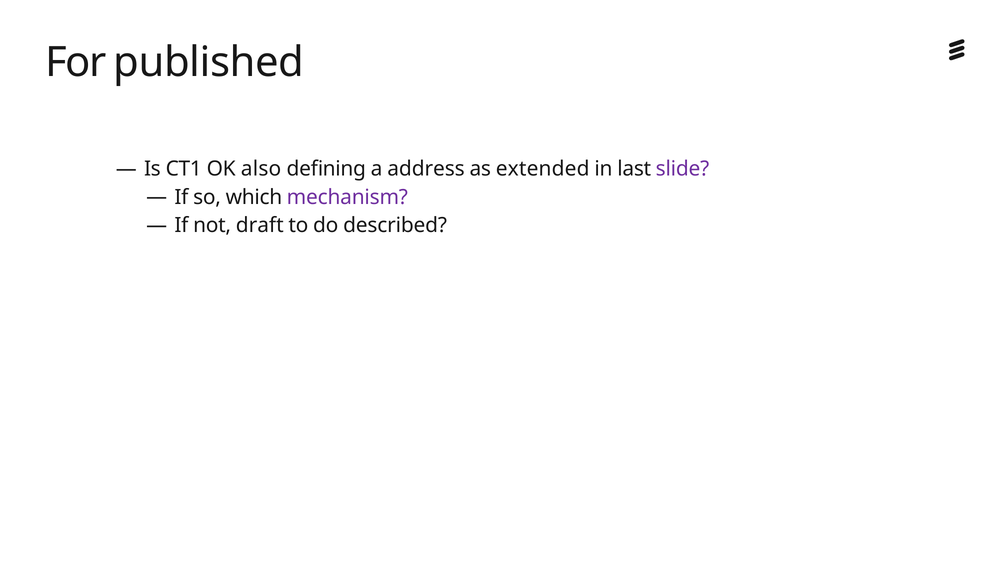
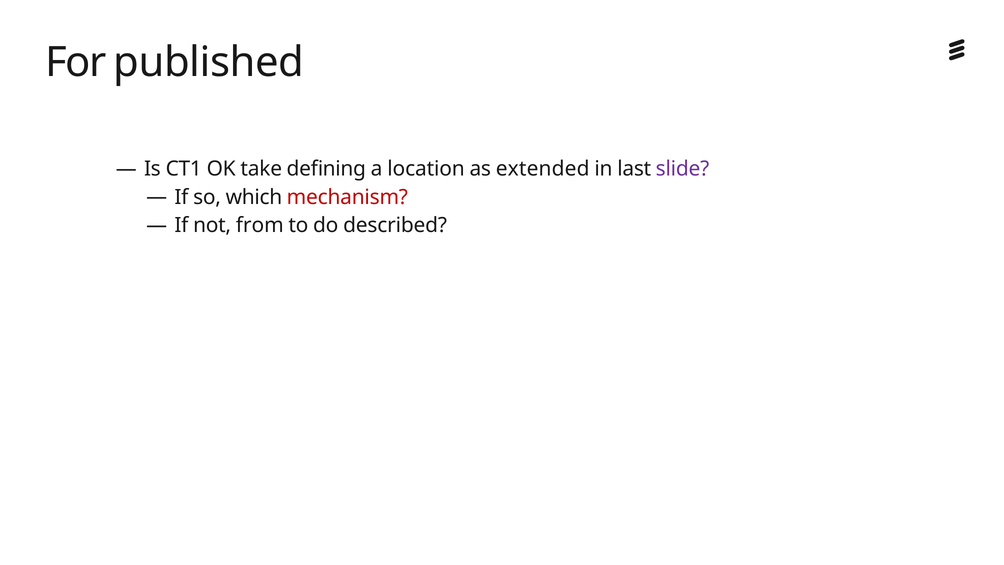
also: also -> take
address: address -> location
mechanism colour: purple -> red
draft: draft -> from
